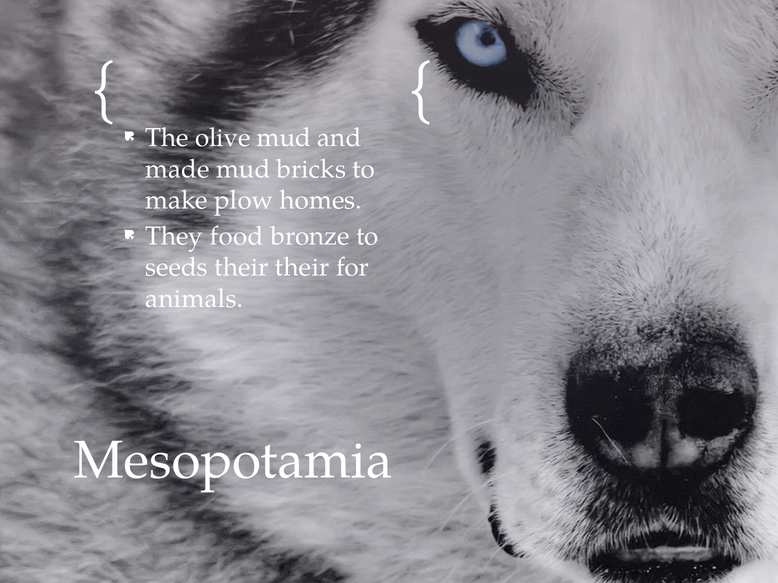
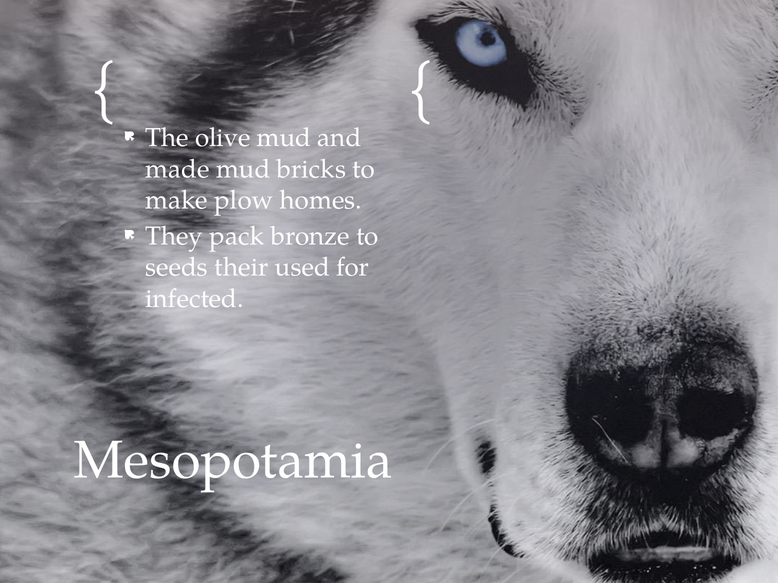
food: food -> pack
their their: their -> used
animals: animals -> infected
